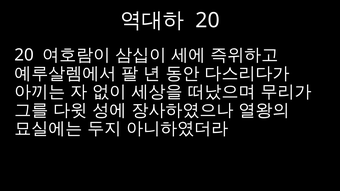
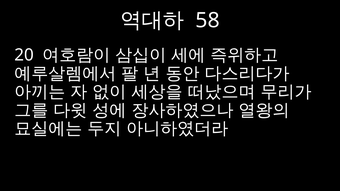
20 at (208, 20): 20 -> 58
